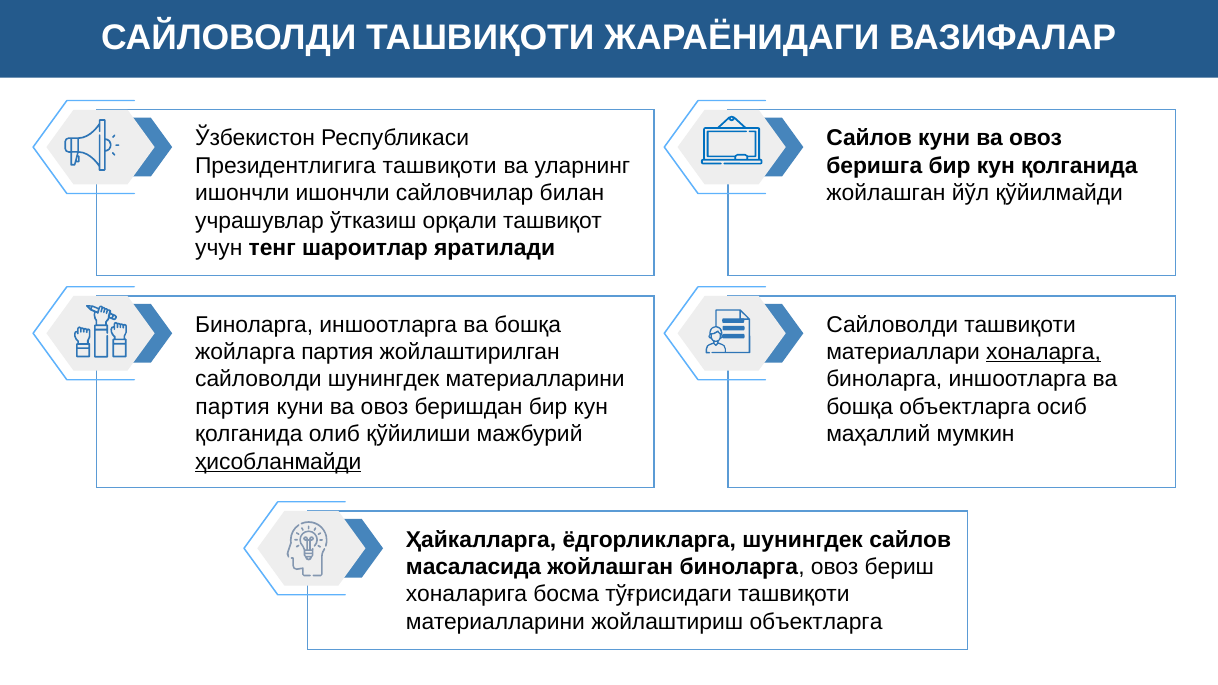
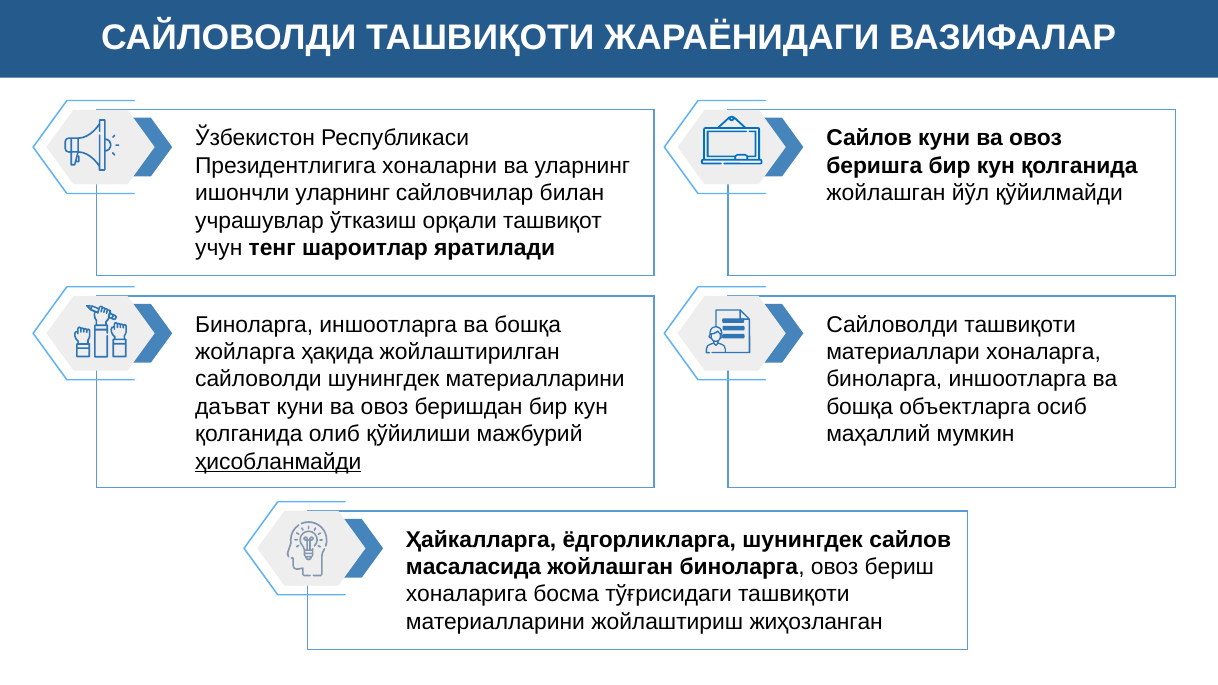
Президентлигига ташвиқоти: ташвиқоти -> хоналарни
ишончли ишончли: ишончли -> уларнинг
жойларга партия: партия -> ҳақида
хоналарга underline: present -> none
партия at (233, 407): партия -> даъват
жойлаштириш объектларга: объектларга -> жиҳозланган
